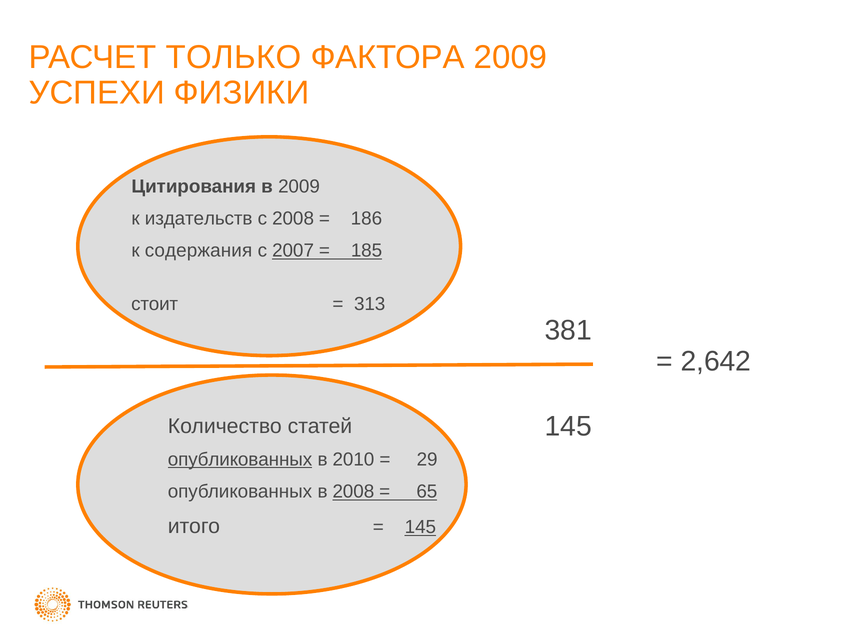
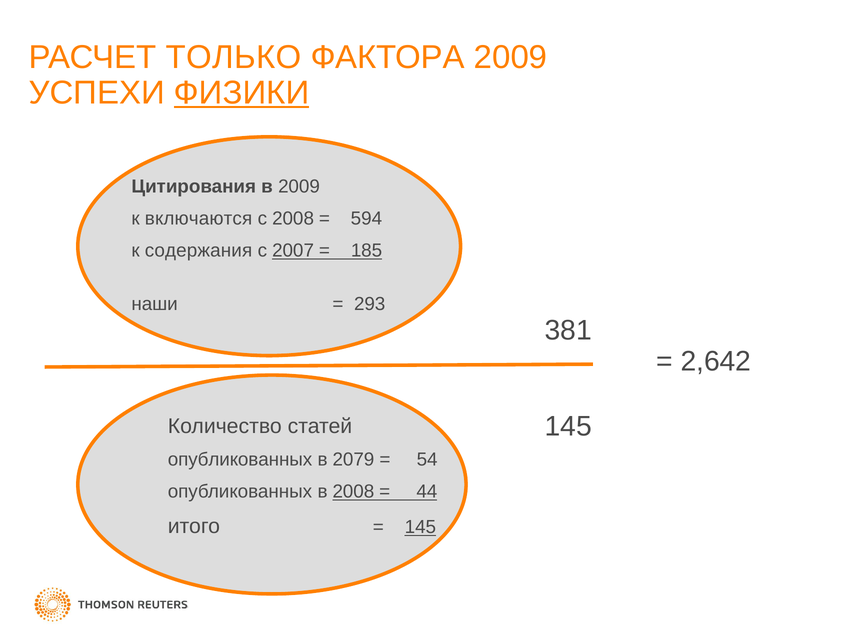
ФИЗИКИ underline: none -> present
издательств: издательств -> включаются
186: 186 -> 594
стоит: стоит -> наши
313: 313 -> 293
опубликованных at (240, 459) underline: present -> none
2010: 2010 -> 2079
29: 29 -> 54
65: 65 -> 44
